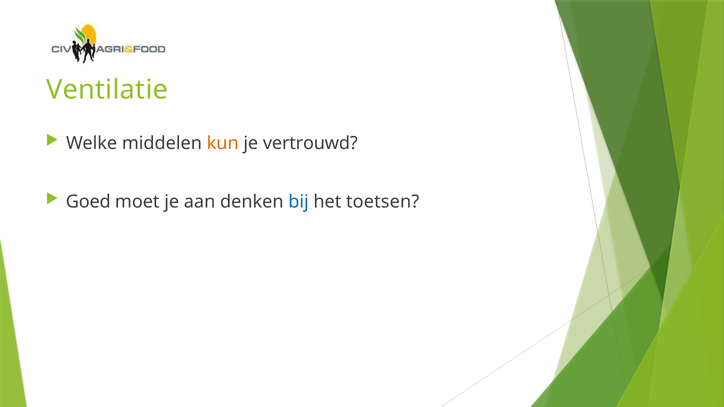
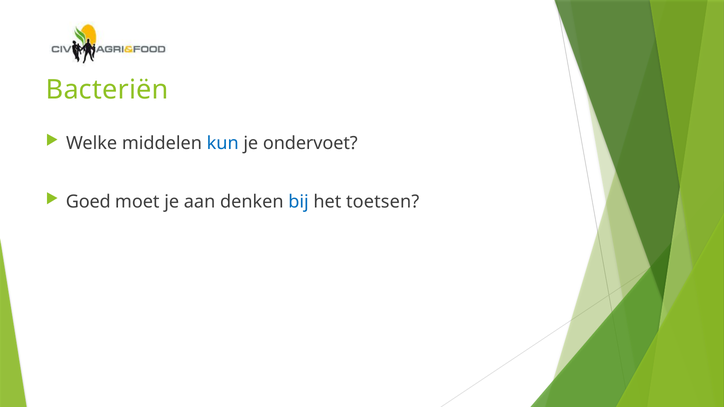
Ventilatie: Ventilatie -> Bacteriën
kun colour: orange -> blue
vertrouwd: vertrouwd -> ondervoet
